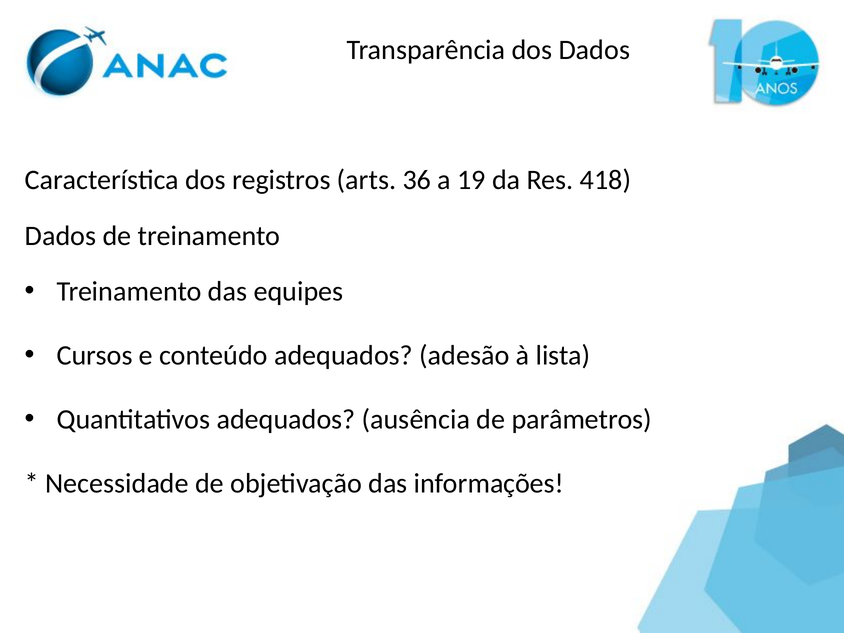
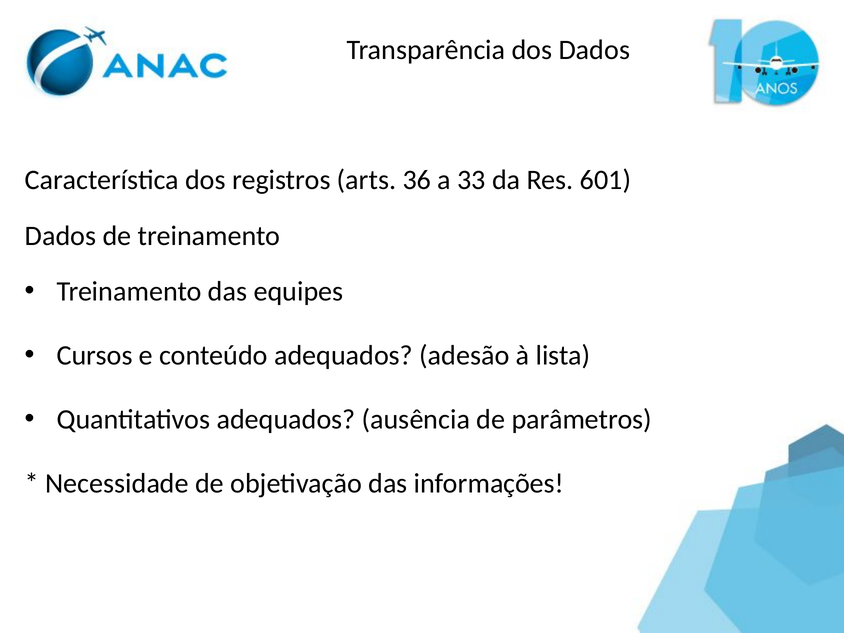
19: 19 -> 33
418: 418 -> 601
